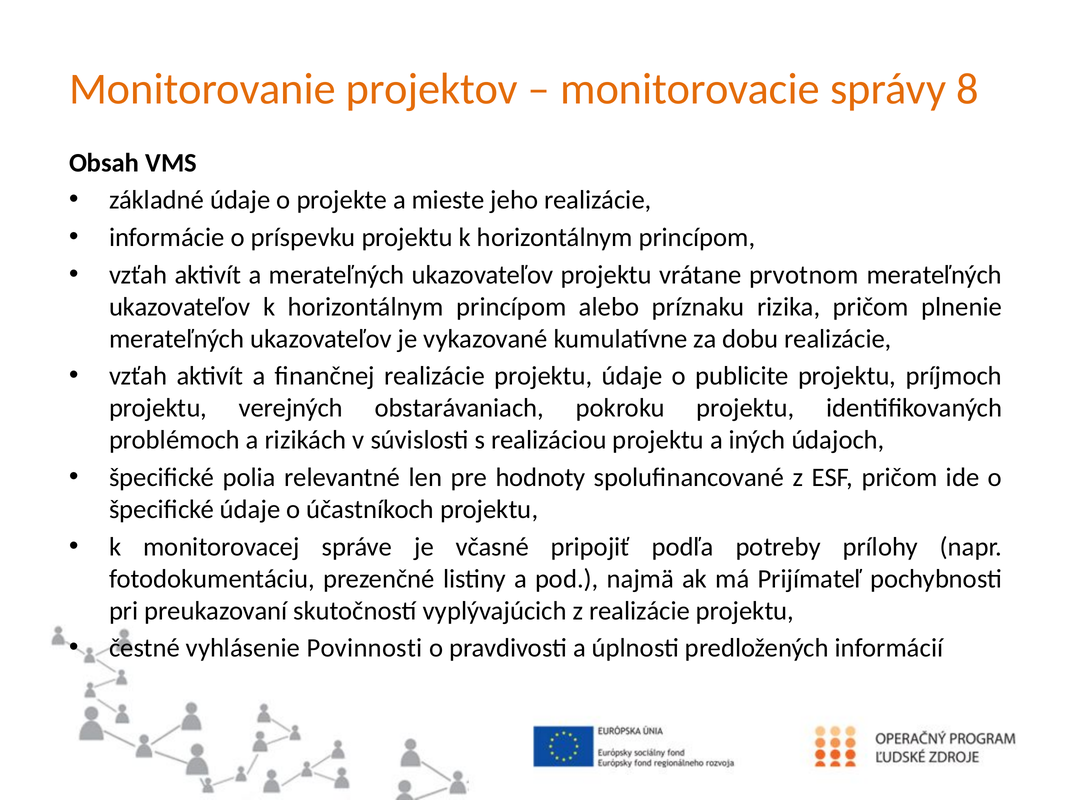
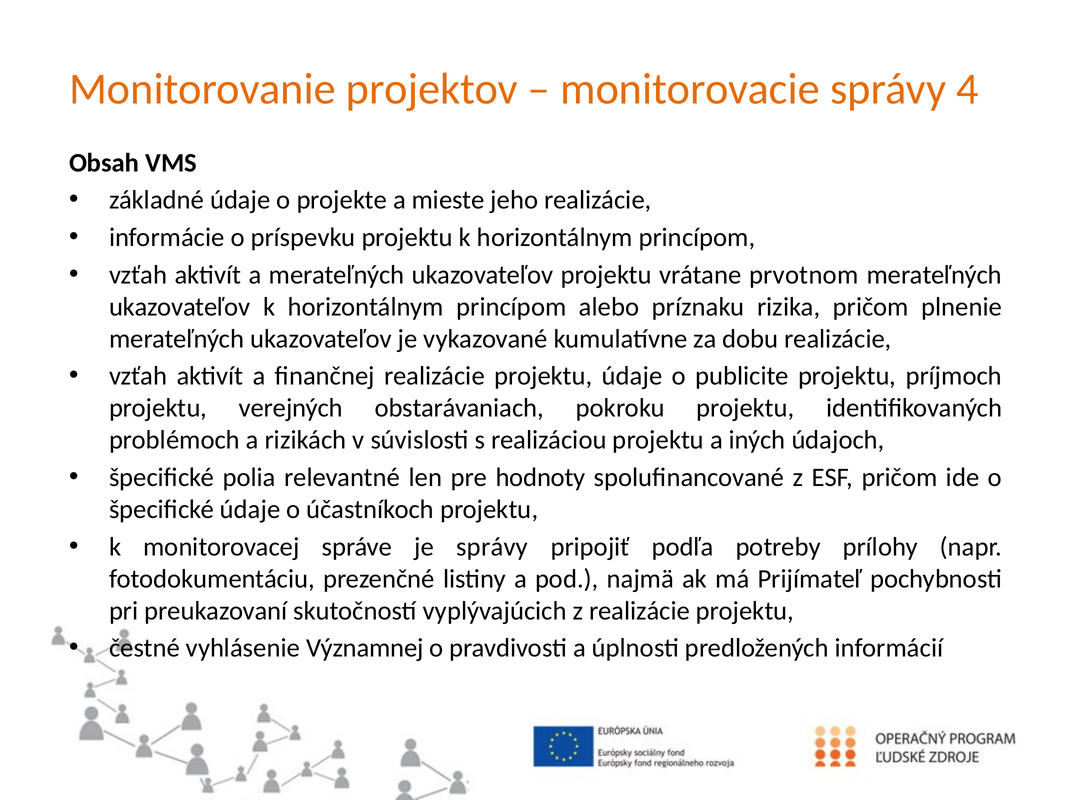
8: 8 -> 4
je včasné: včasné -> správy
Povinnosti: Povinnosti -> Významnej
